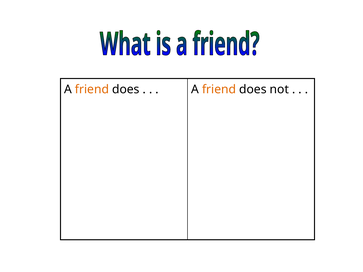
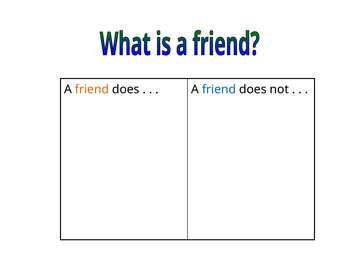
friend at (219, 89) colour: orange -> blue
